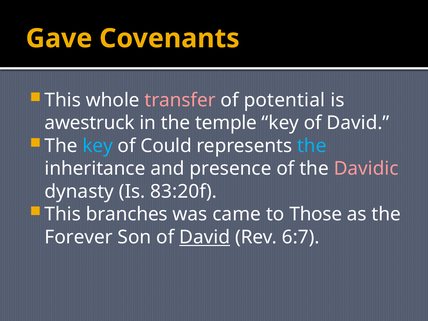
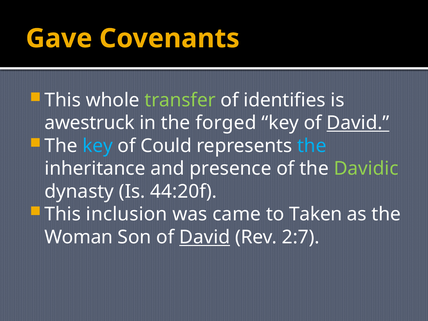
transfer colour: pink -> light green
potential: potential -> identifies
temple: temple -> forged
David at (358, 123) underline: none -> present
Davidic colour: pink -> light green
83:20f: 83:20f -> 44:20f
branches: branches -> inclusion
Those: Those -> Taken
Forever: Forever -> Woman
6:7: 6:7 -> 2:7
